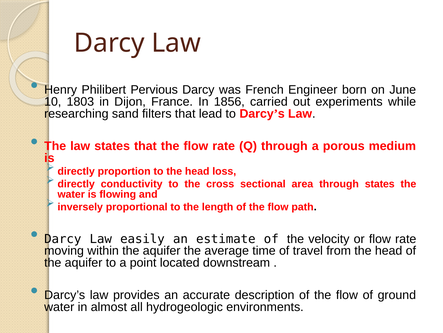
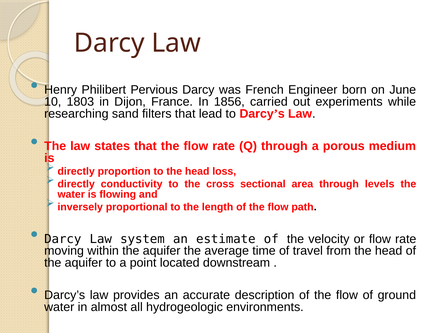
through states: states -> levels
easily: easily -> system
